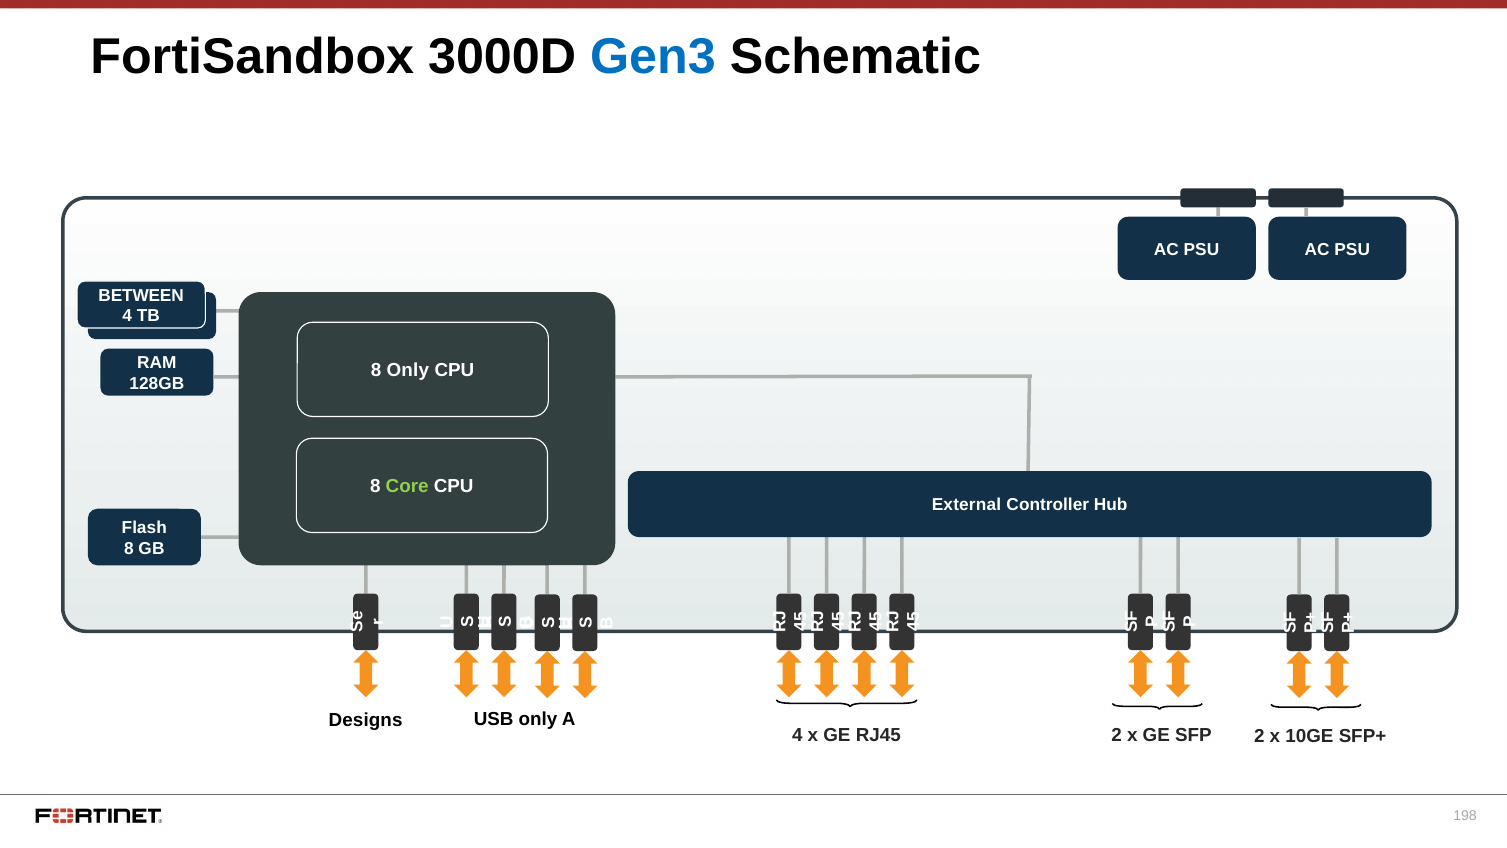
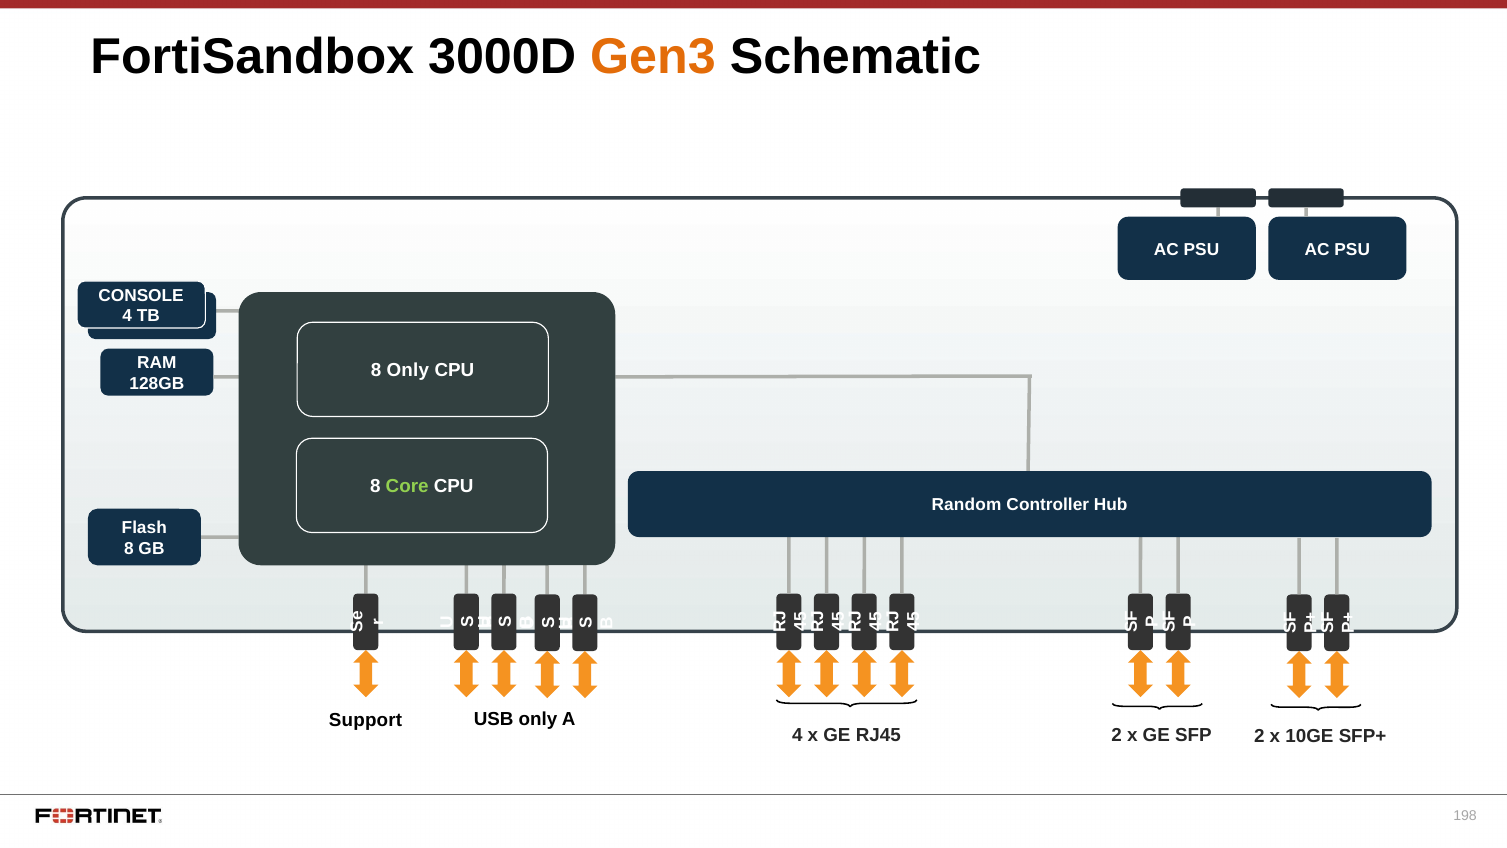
Gen3 colour: blue -> orange
BETWEEN: BETWEEN -> CONSOLE
External: External -> Random
Designs: Designs -> Support
